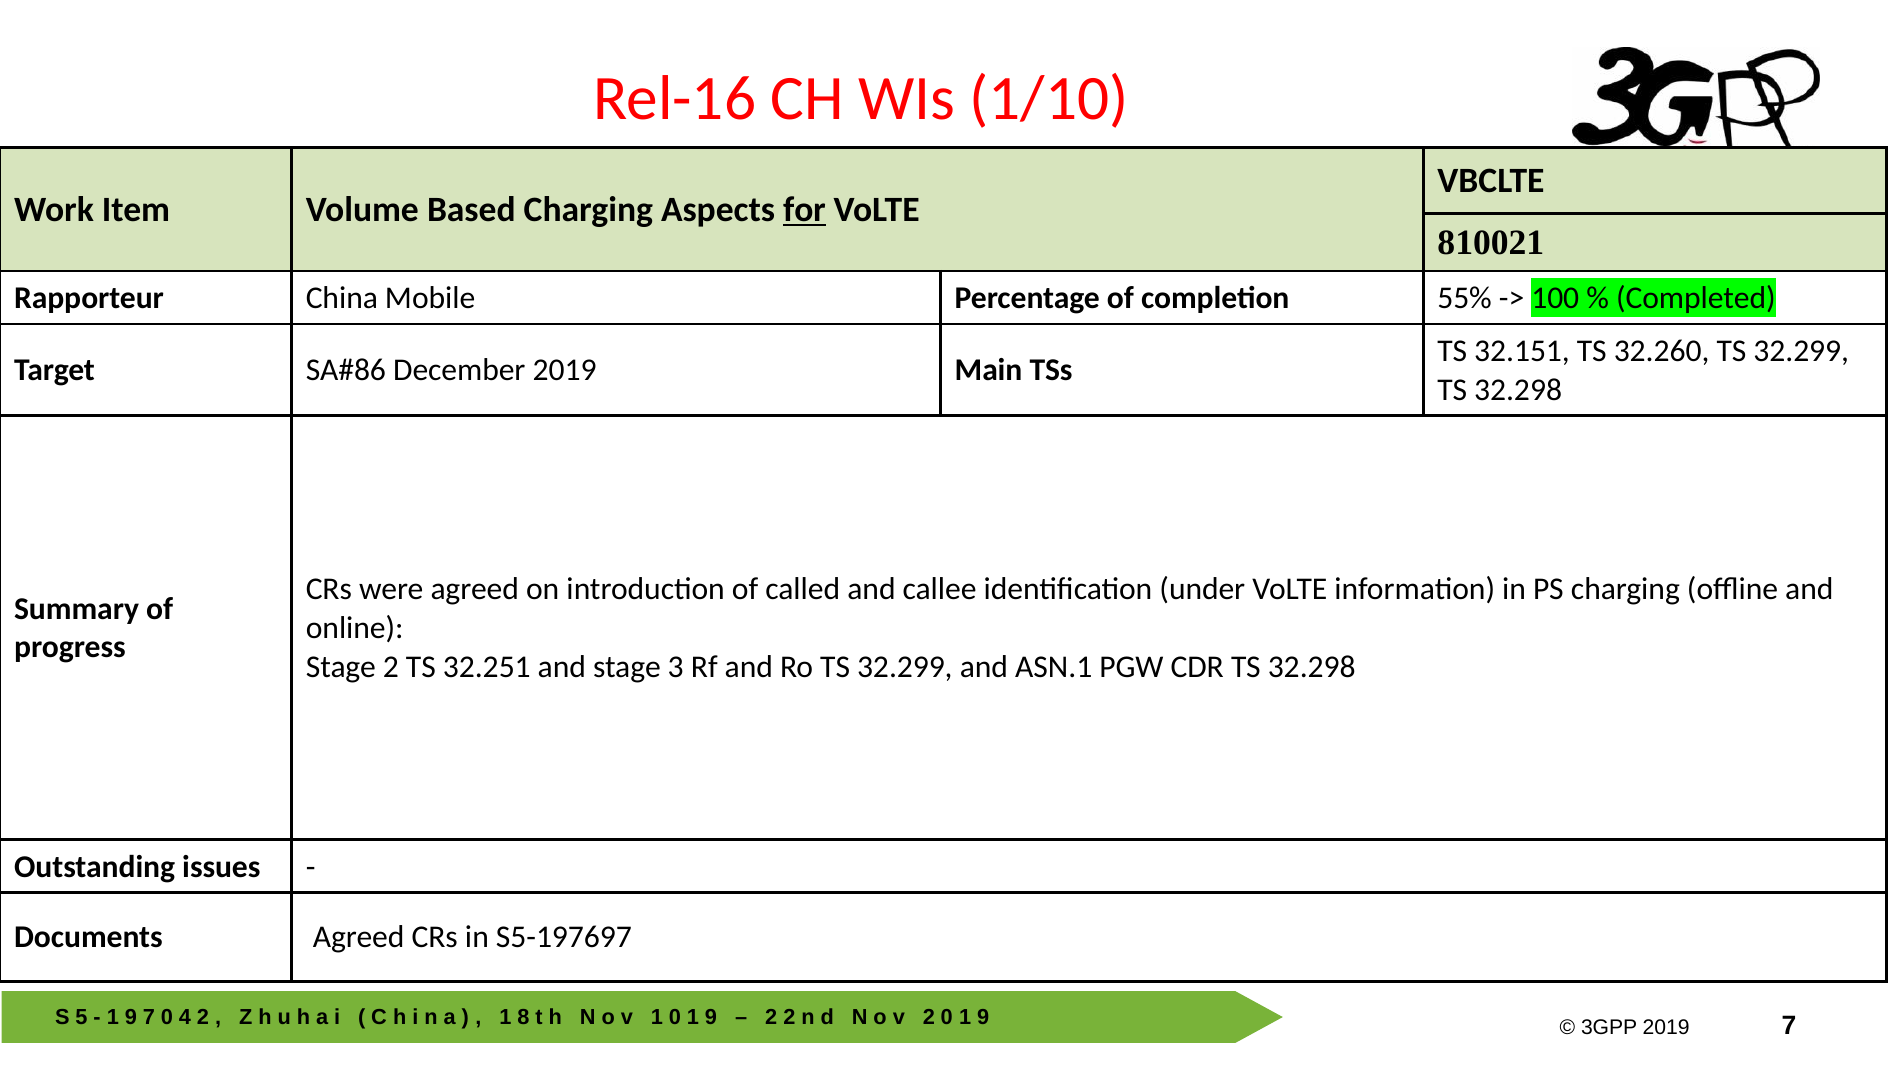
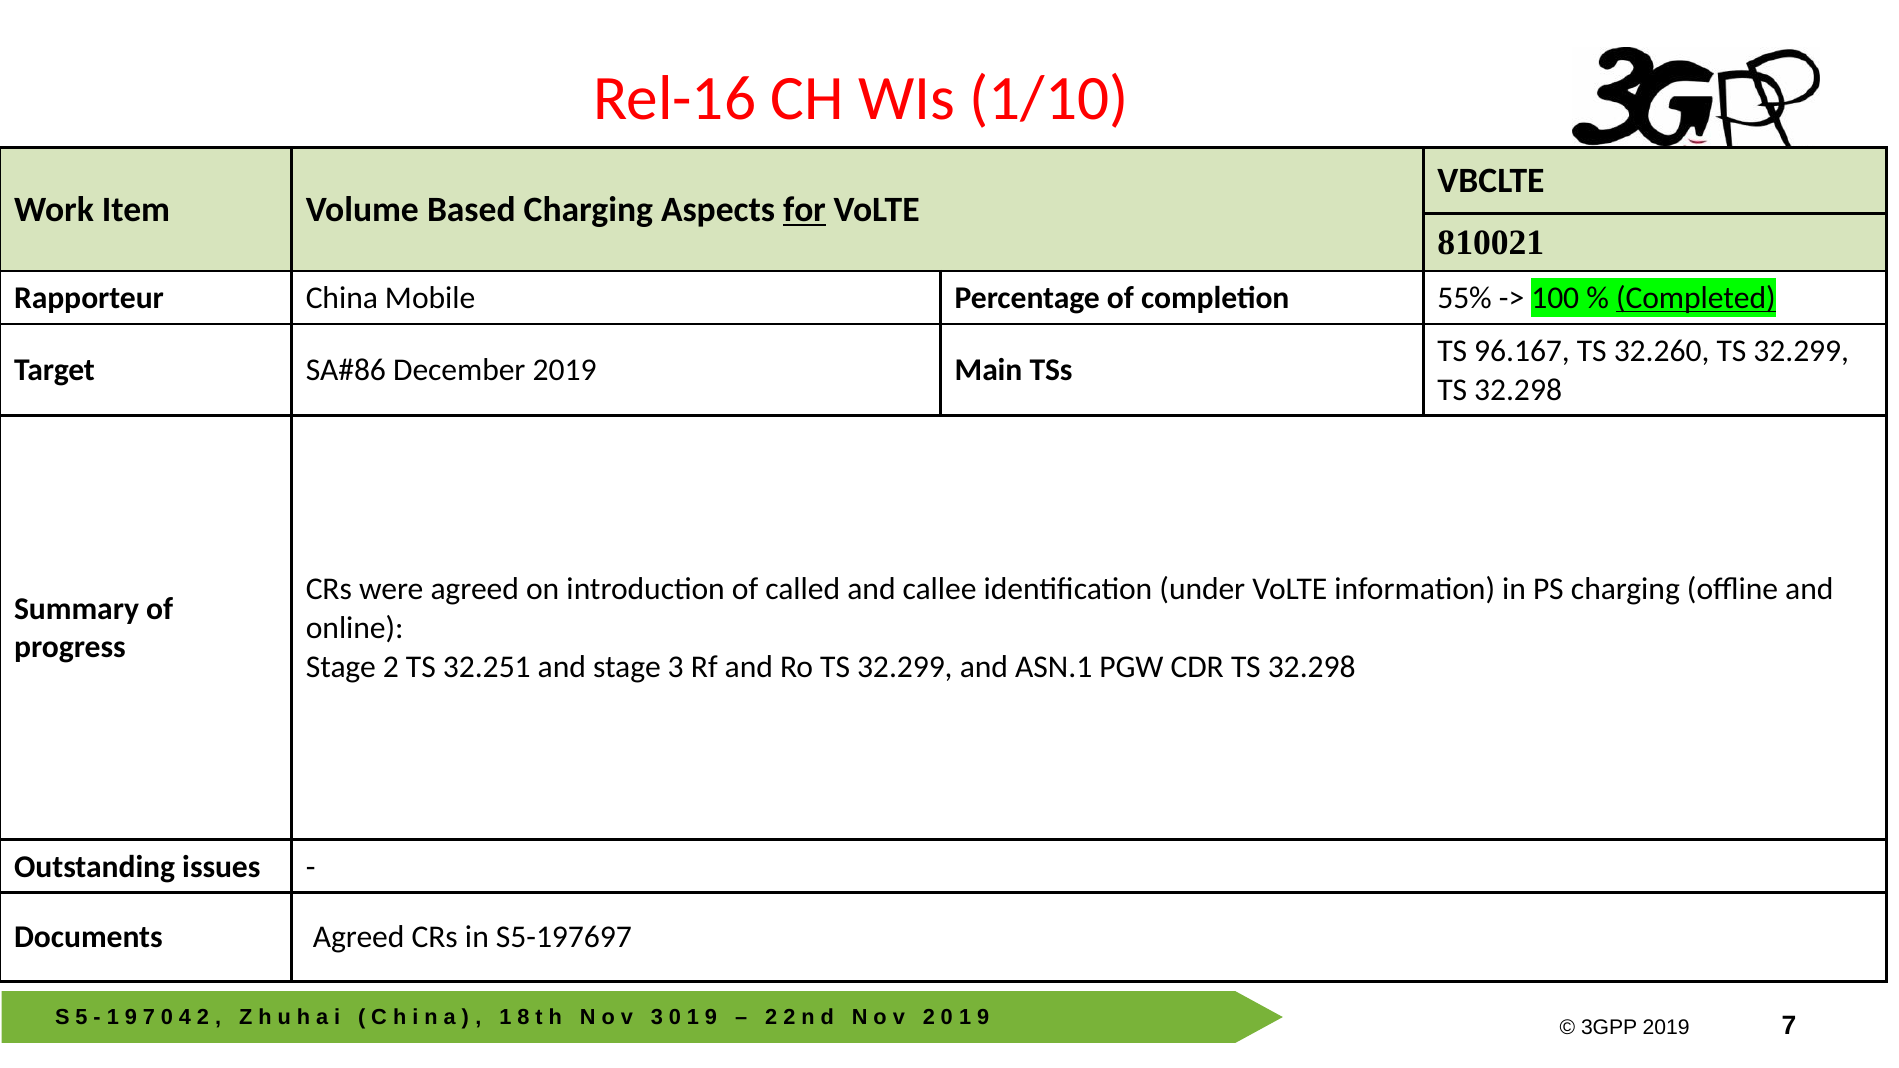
Completed underline: none -> present
32.151: 32.151 -> 96.167
1 at (657, 1018): 1 -> 3
